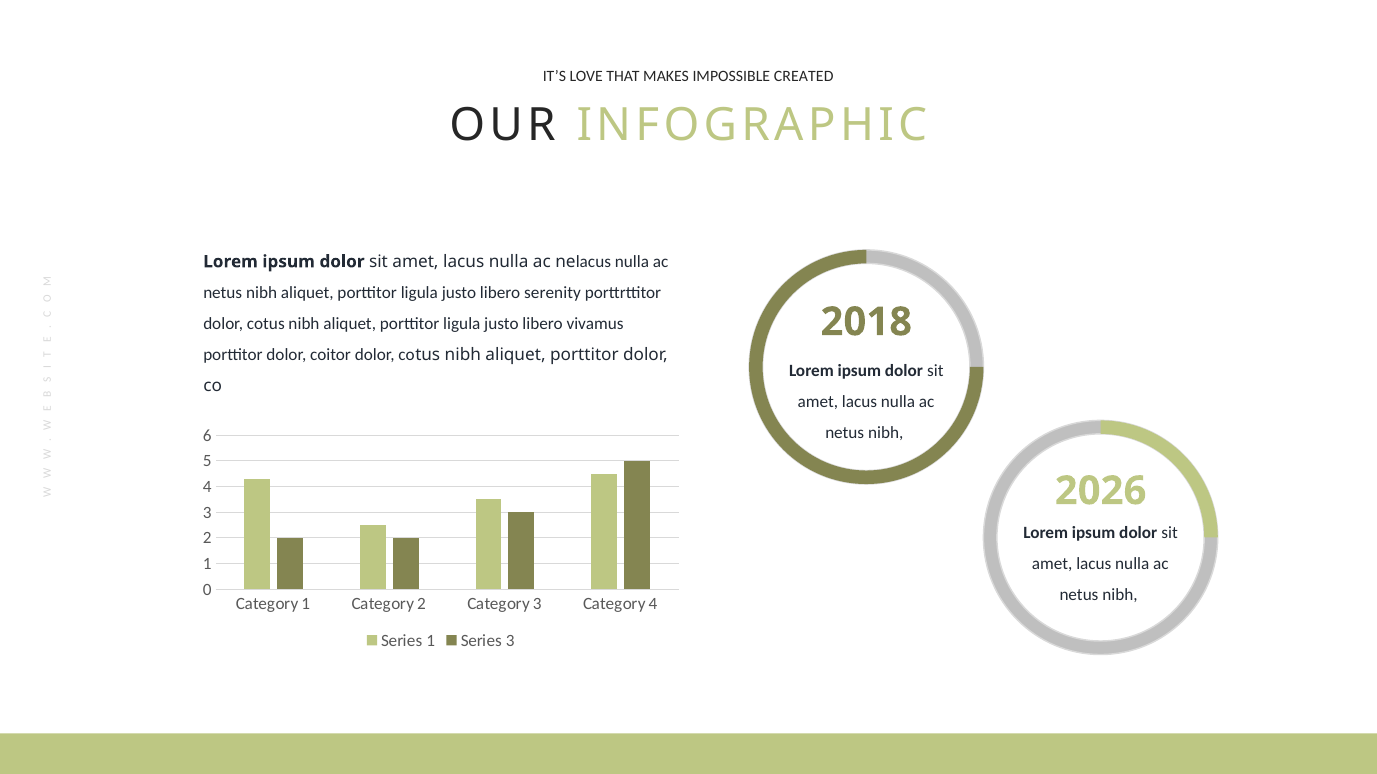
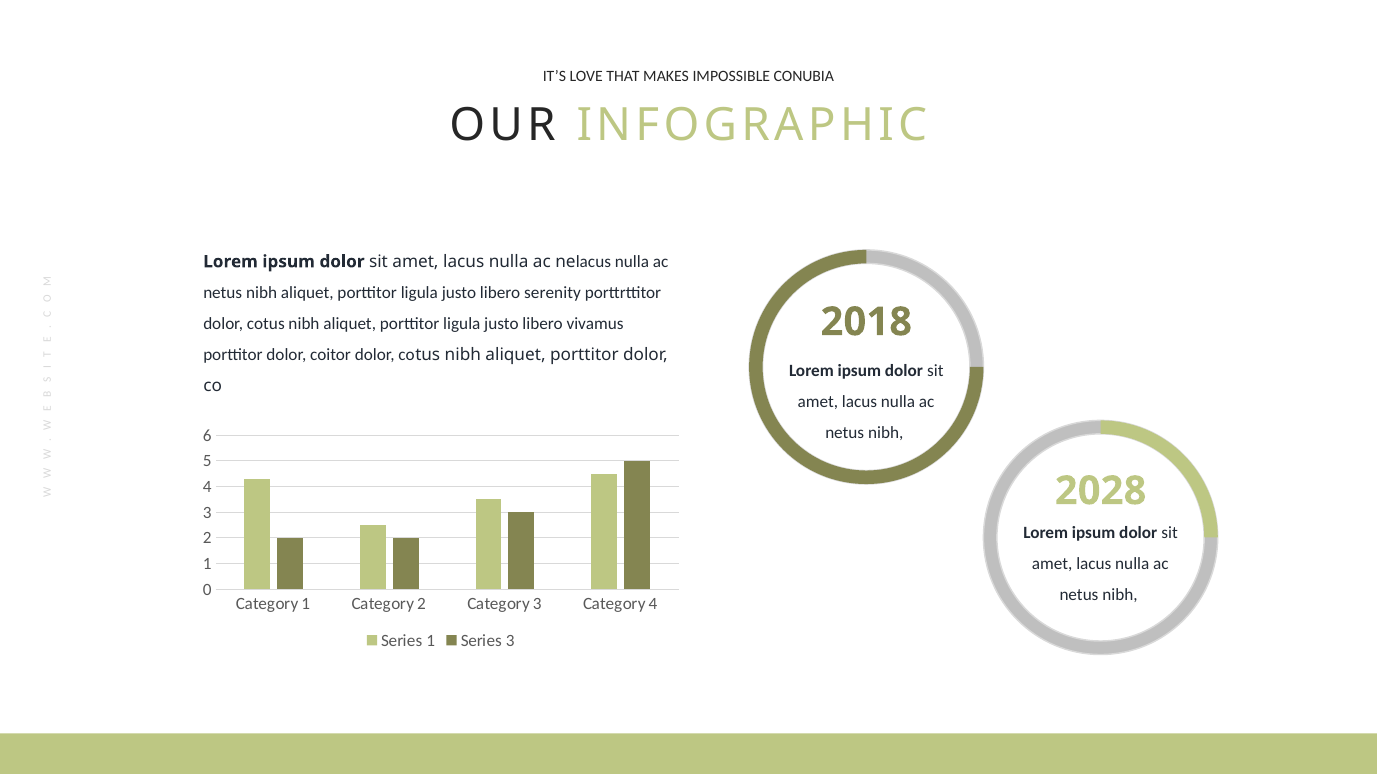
CREATED: CREATED -> CONUBIA
2026: 2026 -> 2028
